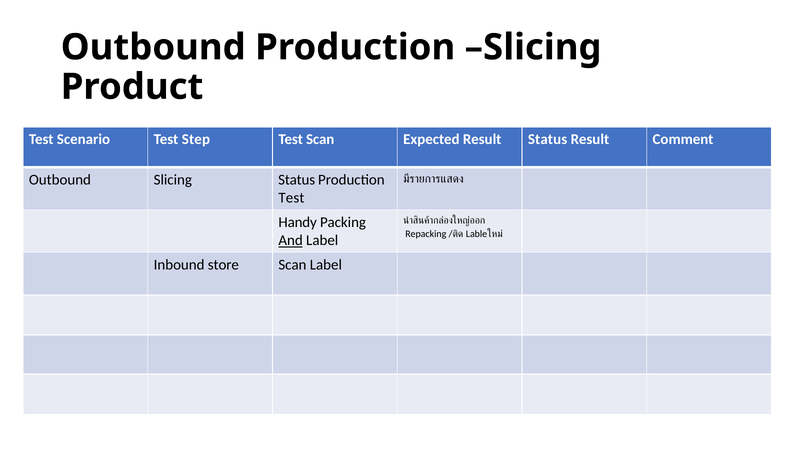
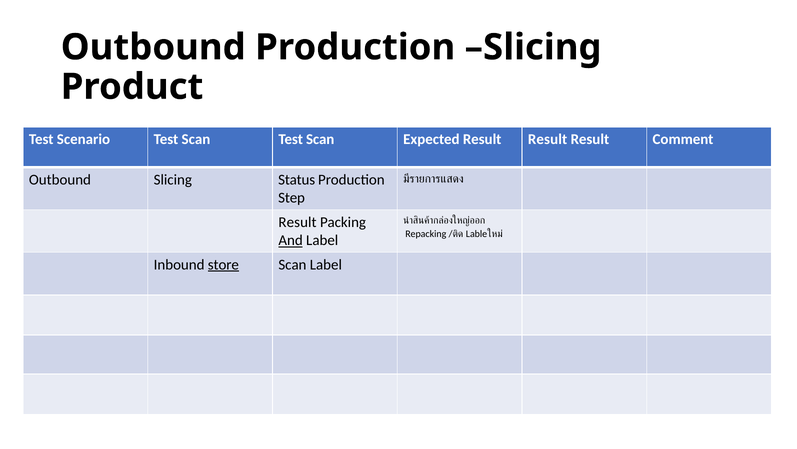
Scenario Test Step: Step -> Scan
Expected Result Status: Status -> Result
Test at (291, 198): Test -> Step
Handy at (298, 222): Handy -> Result
store underline: none -> present
